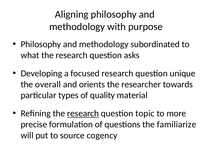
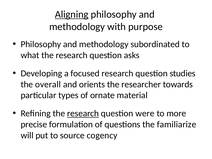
Aligning underline: none -> present
unique: unique -> studies
quality: quality -> ornate
topic: topic -> were
